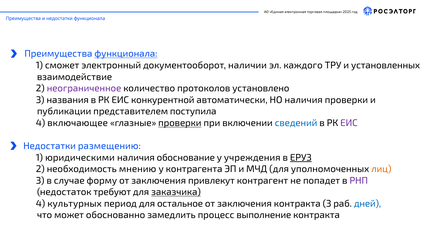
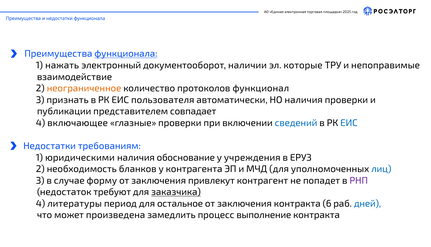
сможет: сможет -> нажать
каждого: каждого -> которые
установленных: установленных -> непоправимые
неограниченное colour: purple -> orange
установлено: установлено -> функционал
названия: названия -> признать
конкурентной: конкурентной -> пользователя
поступила: поступила -> совпадает
проверки at (180, 123) underline: present -> none
ЕИС at (349, 123) colour: purple -> blue
размещению: размещению -> требованиям
ЕРУЗ underline: present -> none
мнению: мнению -> бланков
лиц colour: orange -> blue
культурных: культурных -> литературы
контракта 3: 3 -> 6
обоснованно: обоснованно -> произведена
